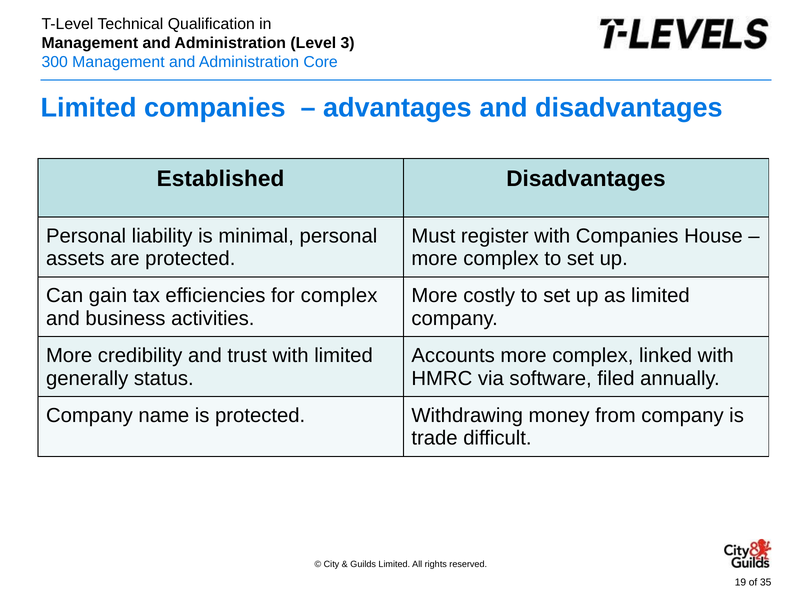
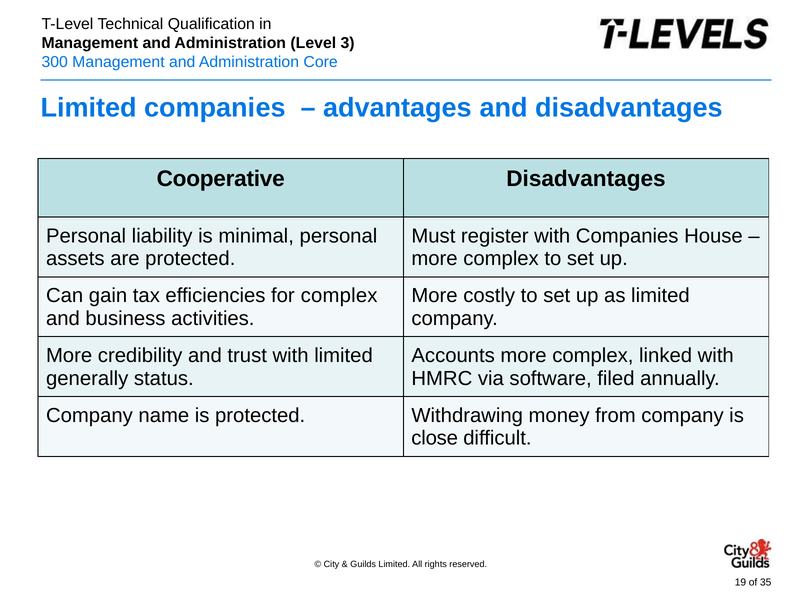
Established: Established -> Cooperative
trade: trade -> close
